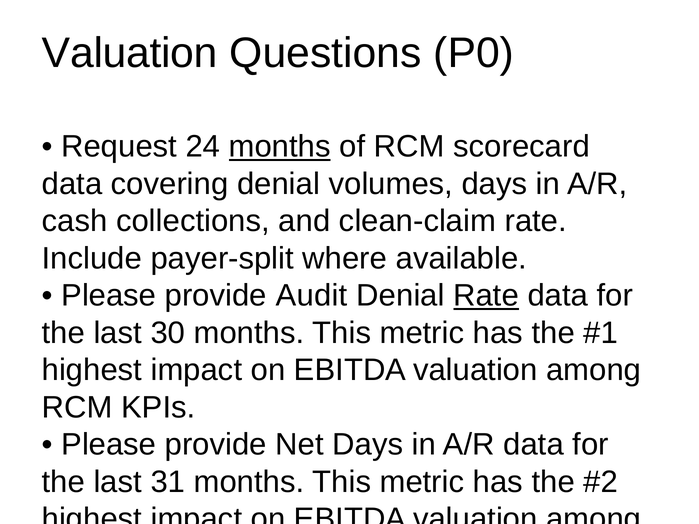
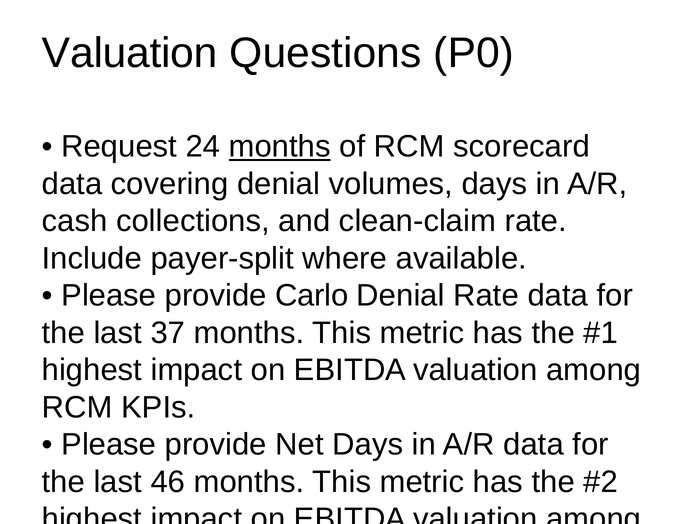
Audit: Audit -> Carlo
Rate at (486, 296) underline: present -> none
30: 30 -> 37
31: 31 -> 46
